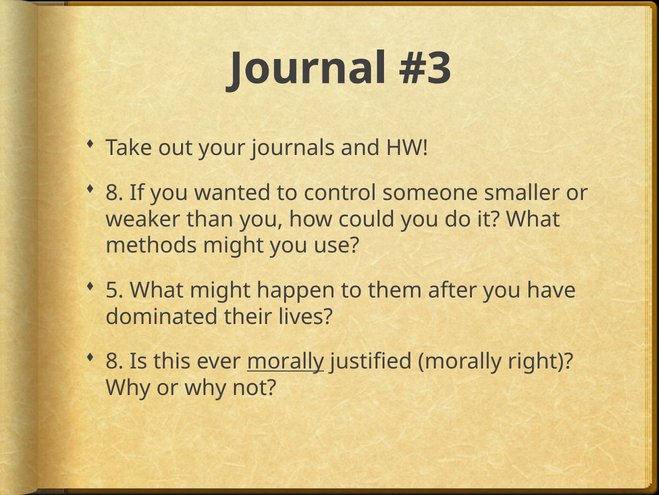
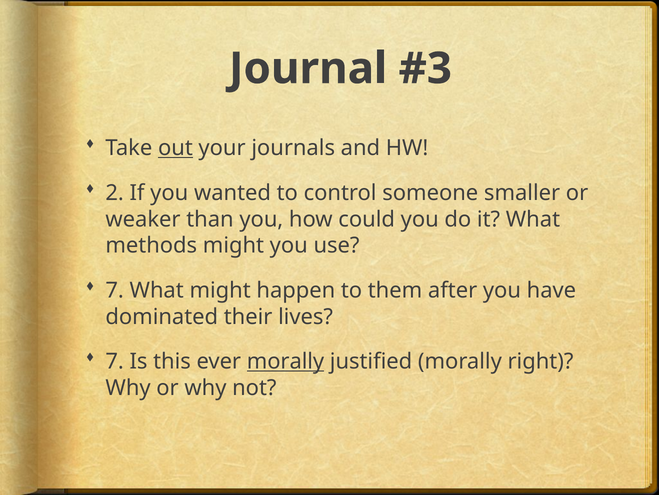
out underline: none -> present
8 at (115, 193): 8 -> 2
5 at (115, 290): 5 -> 7
8 at (115, 361): 8 -> 7
